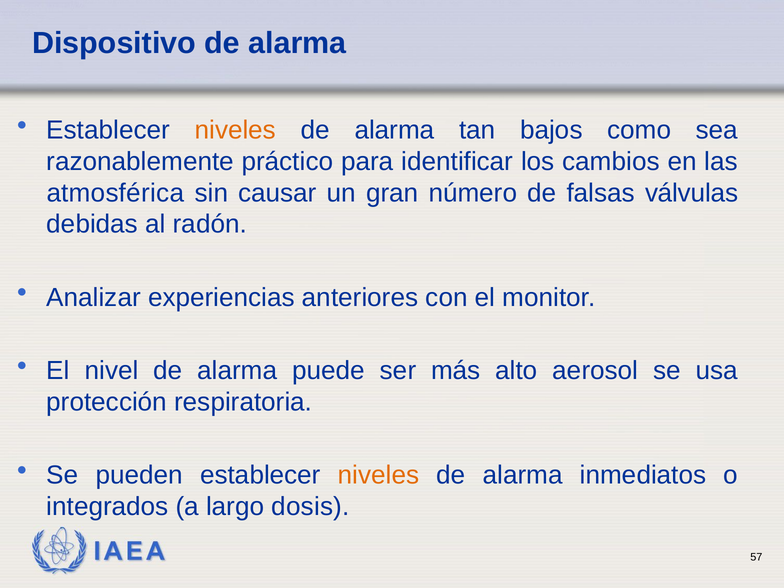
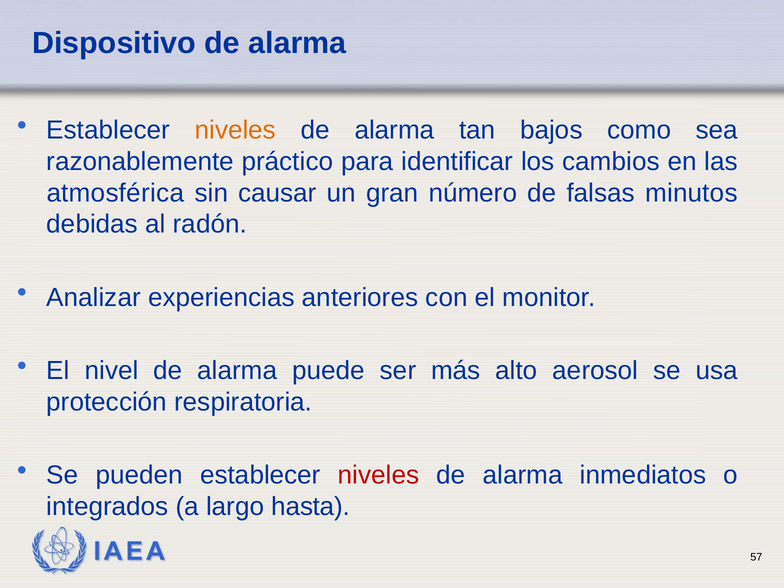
válvulas: válvulas -> minutos
niveles at (379, 475) colour: orange -> red
dosis: dosis -> hasta
